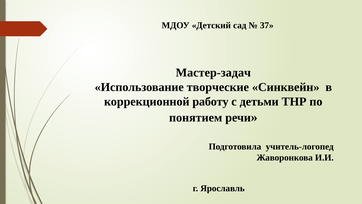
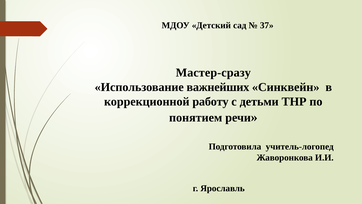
Мастер-задач: Мастер-задач -> Мастер-сразу
творческие: творческие -> важнейших
